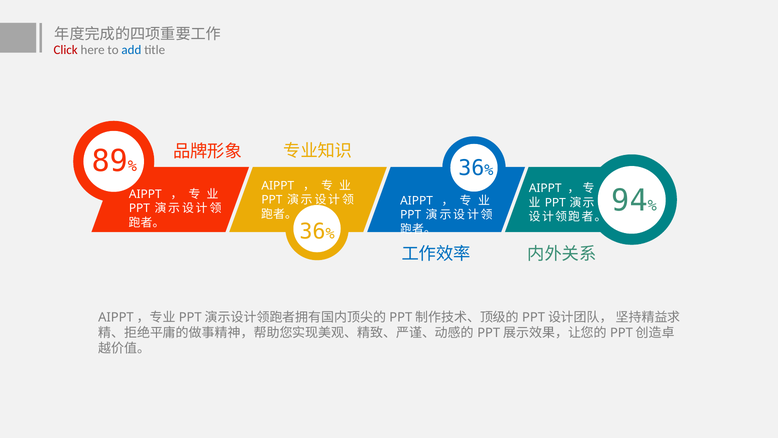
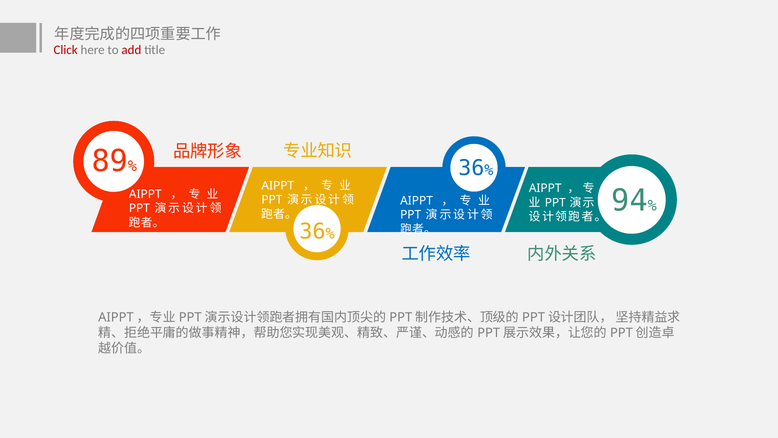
add colour: blue -> red
